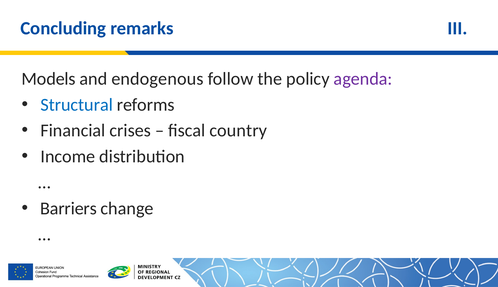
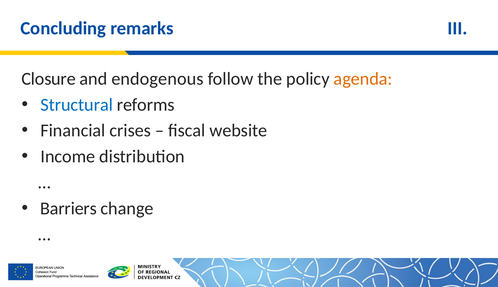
Models: Models -> Closure
agenda colour: purple -> orange
country: country -> website
